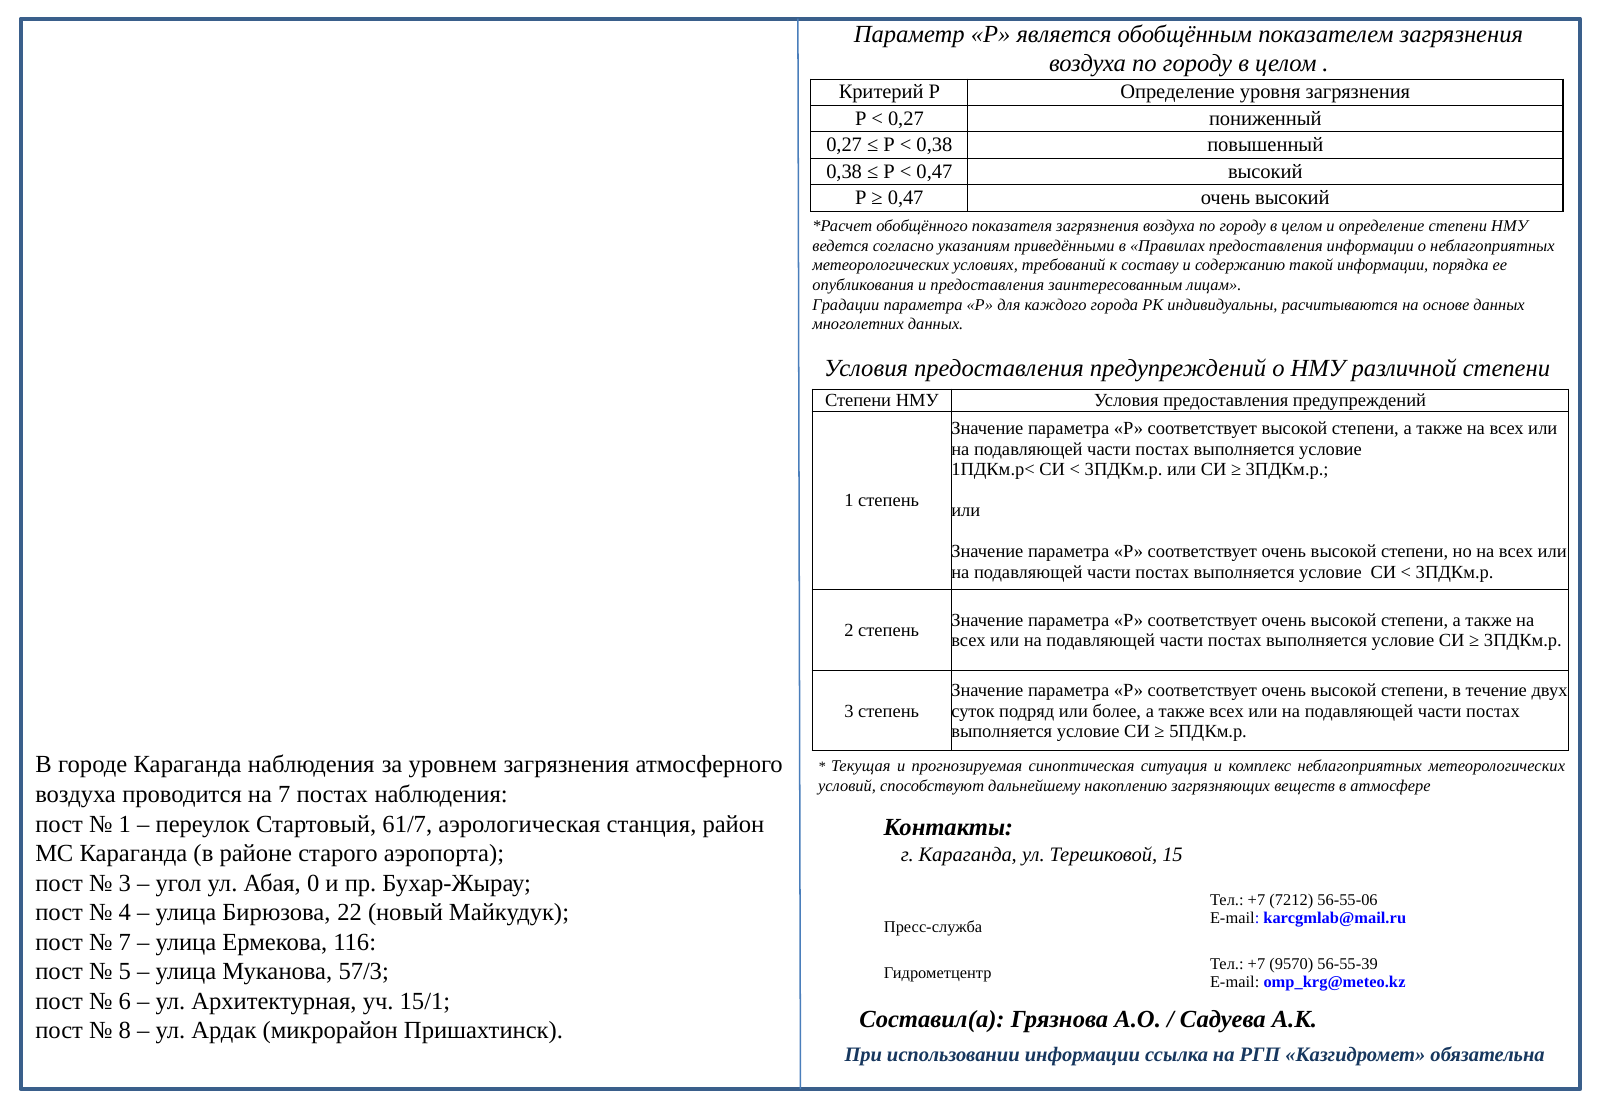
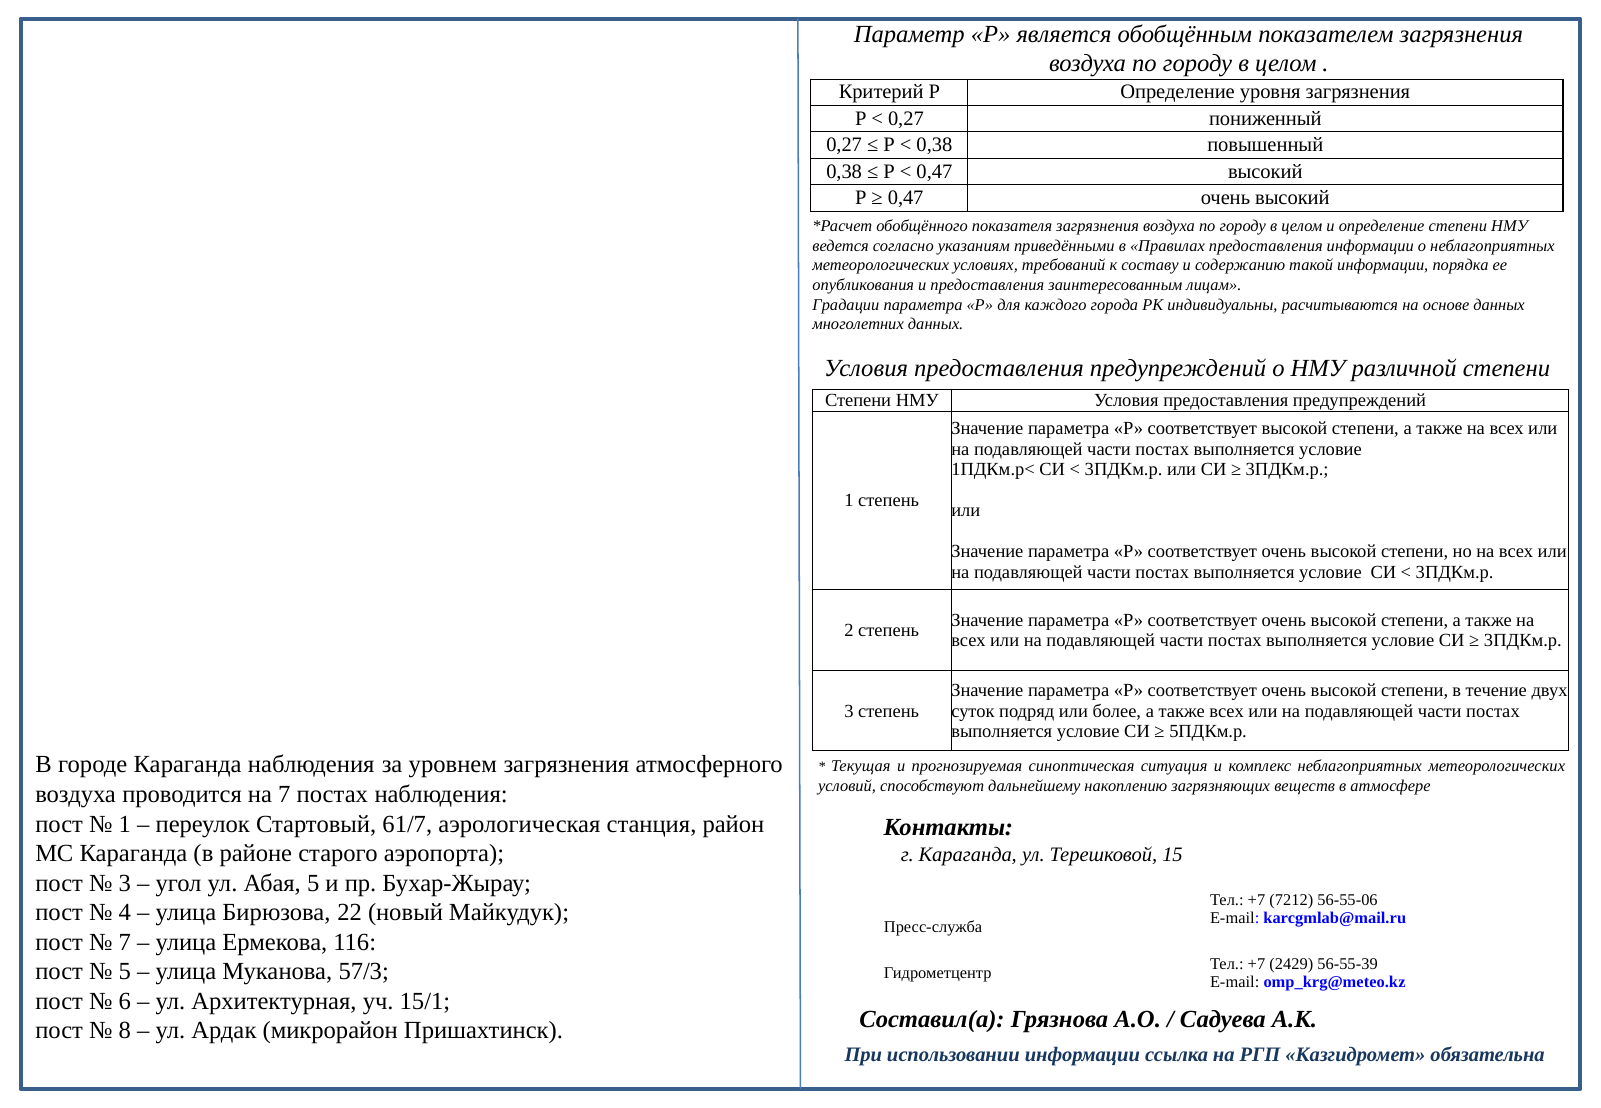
Абая 0: 0 -> 5
9570: 9570 -> 2429
